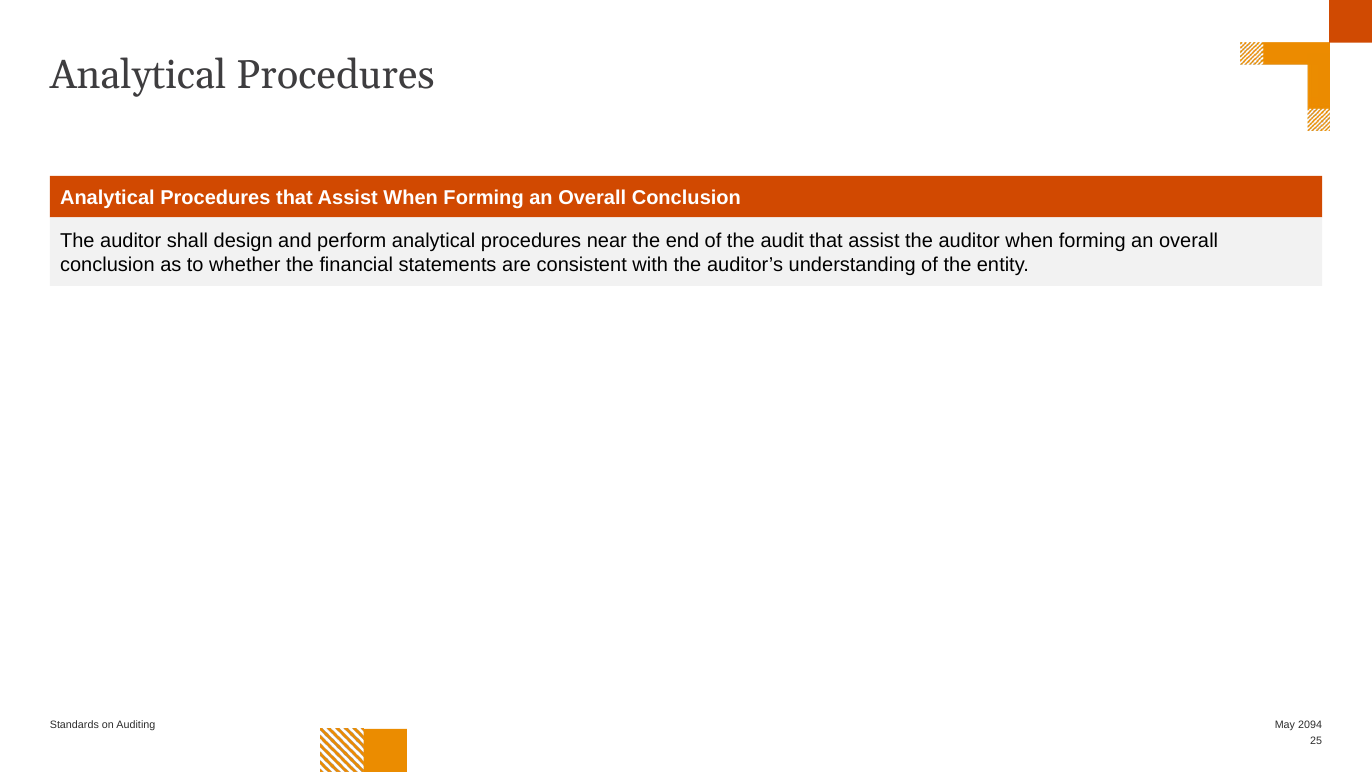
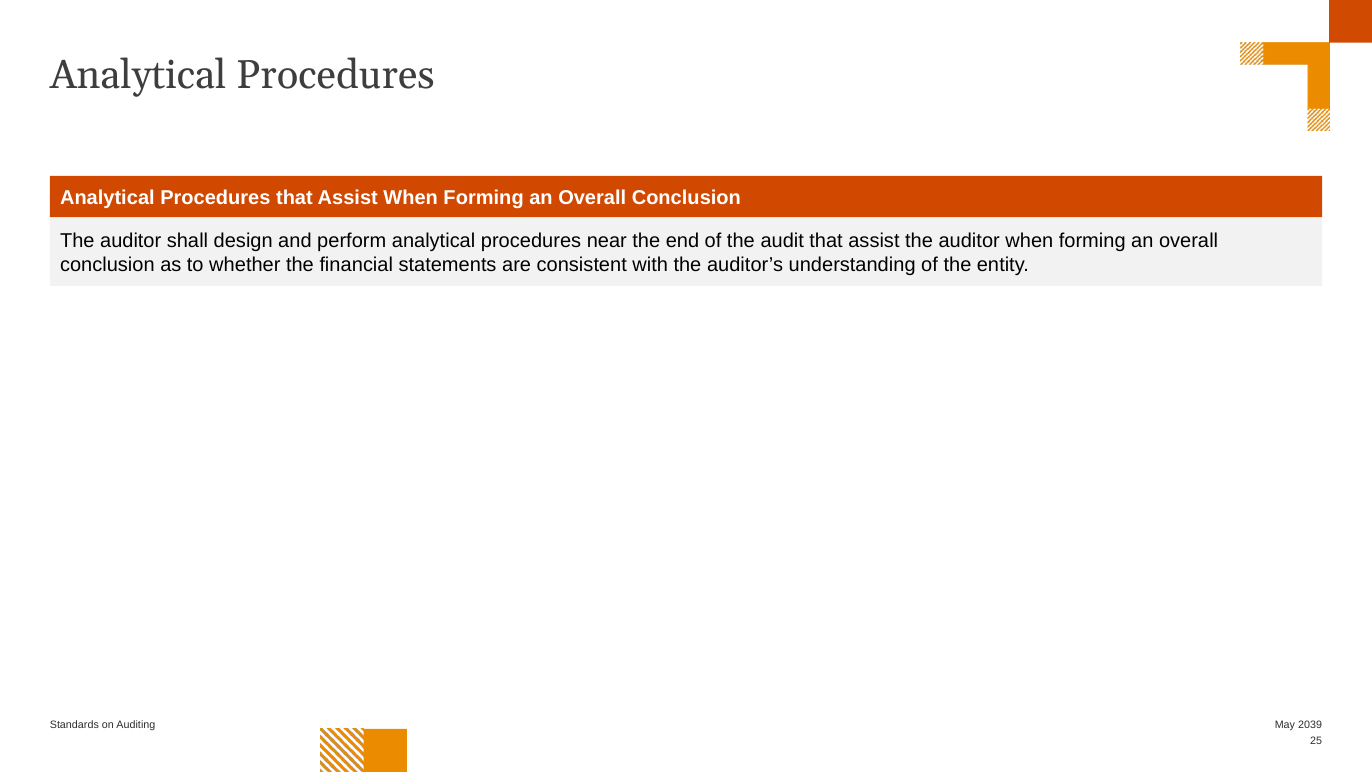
2094: 2094 -> 2039
